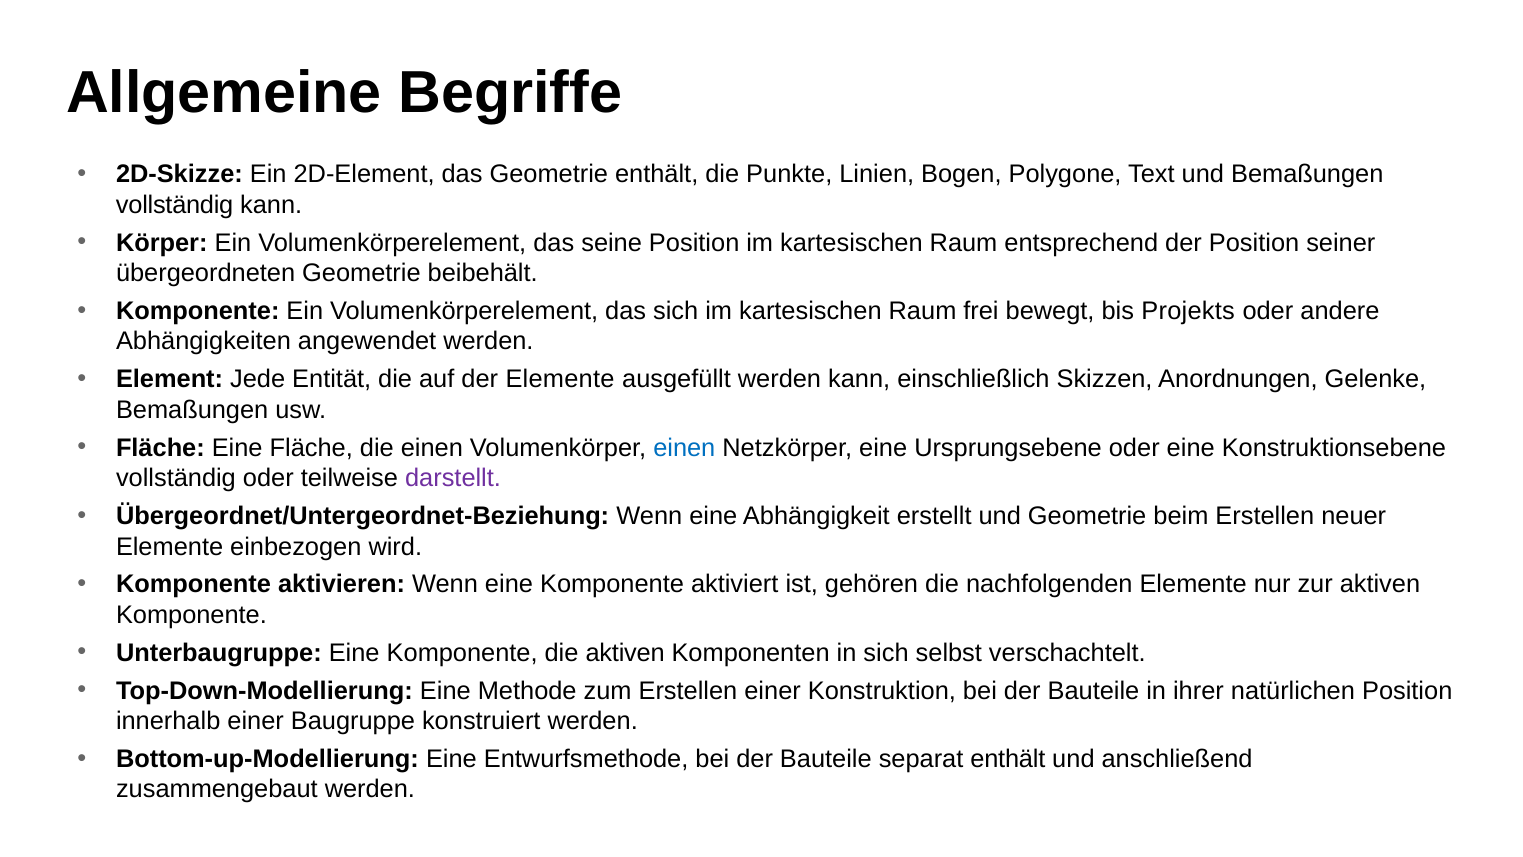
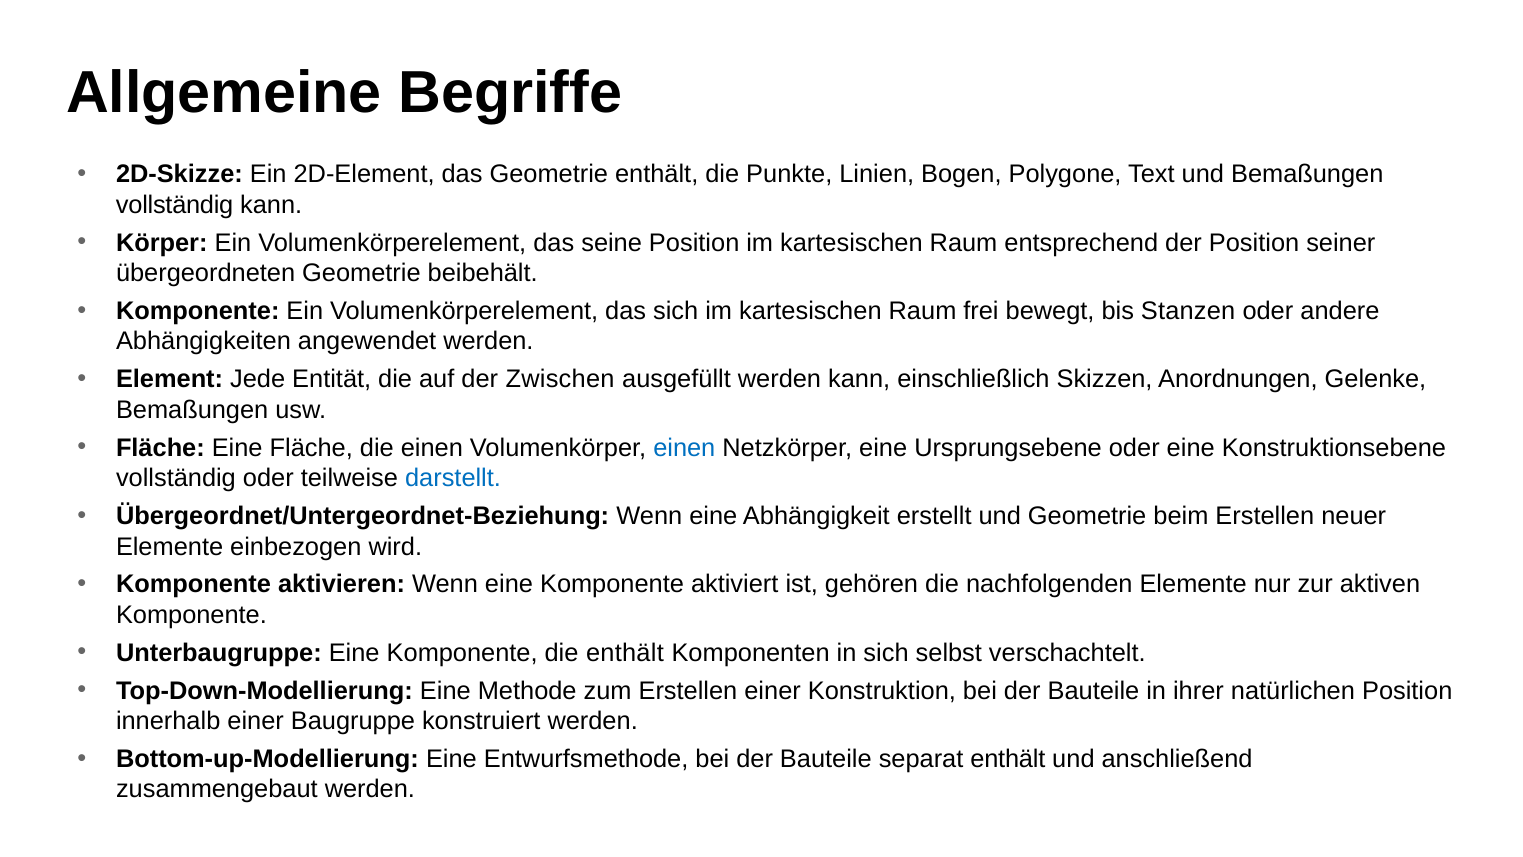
Projekts: Projekts -> Stanzen
der Elemente: Elemente -> Zwischen
darstellt colour: purple -> blue
die aktiven: aktiven -> enthält
